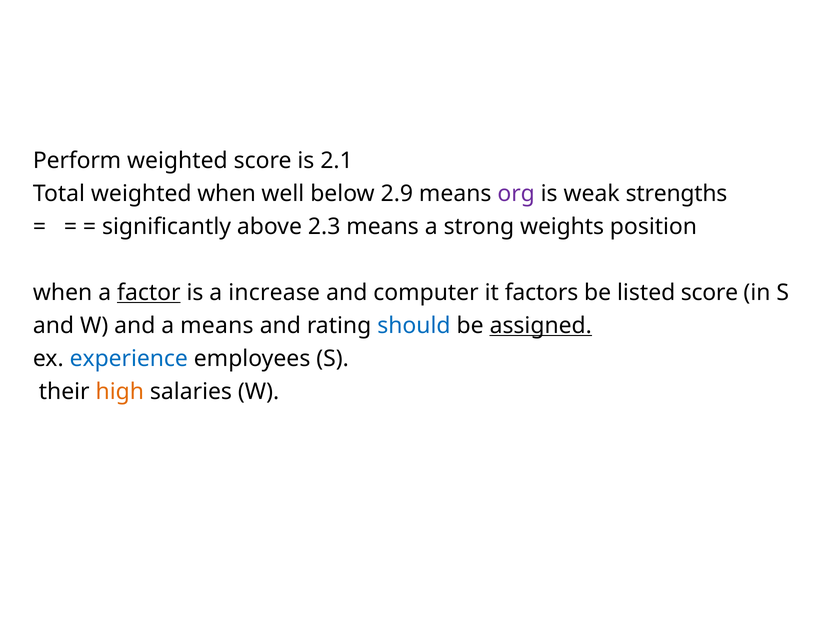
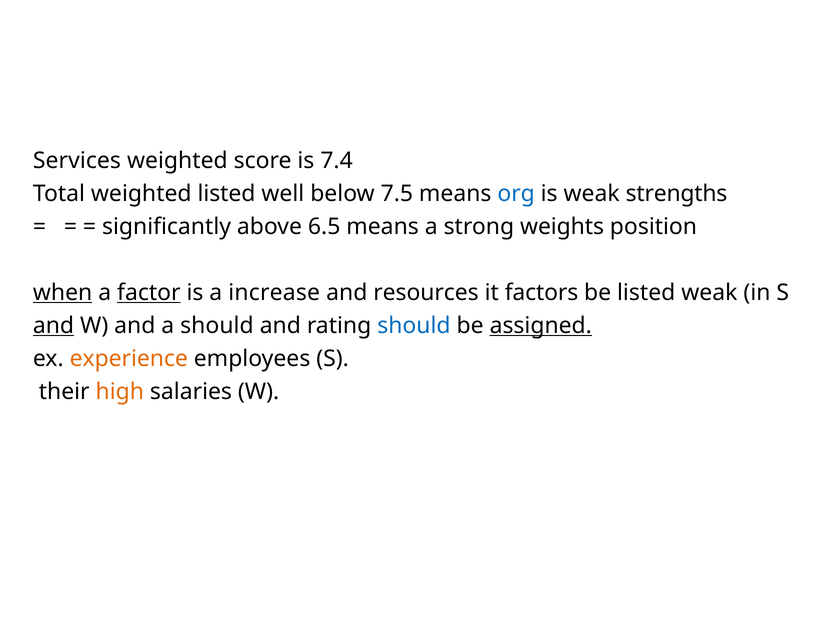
Perform: Perform -> Services
2.1: 2.1 -> 7.4
weighted when: when -> listed
2.9: 2.9 -> 7.5
org colour: purple -> blue
2.3: 2.3 -> 6.5
when at (63, 293) underline: none -> present
computer: computer -> resources
listed score: score -> weak
and at (53, 326) underline: none -> present
a means: means -> should
experience colour: blue -> orange
